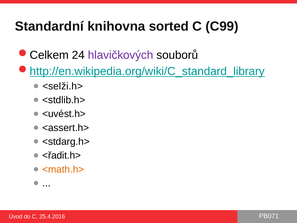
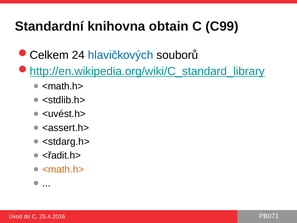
sorted: sorted -> obtain
hlavičkových colour: purple -> blue
<selži.h> at (63, 86): <selži.h> -> <math.h>
